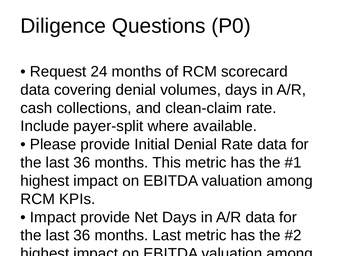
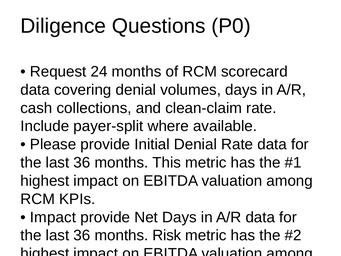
months Last: Last -> Risk
